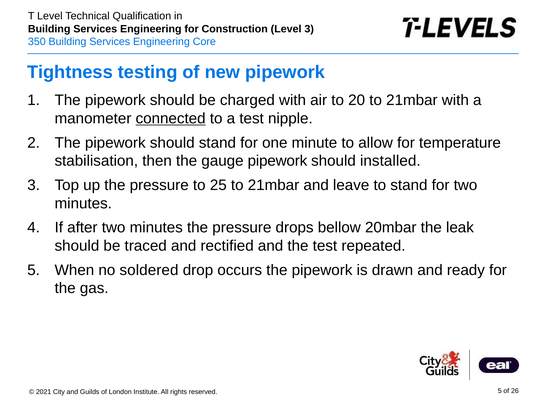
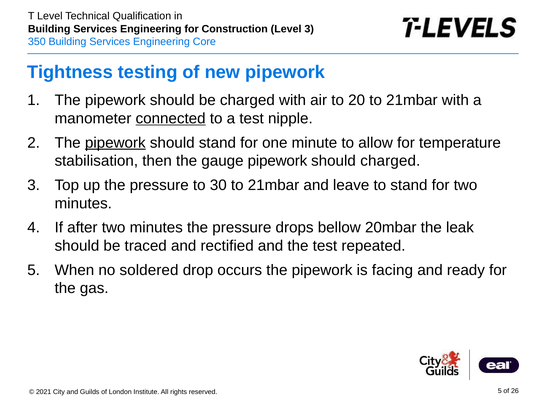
pipework at (115, 143) underline: none -> present
should installed: installed -> charged
25: 25 -> 30
drawn: drawn -> facing
